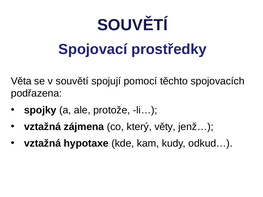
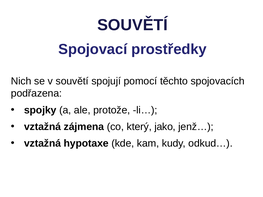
Věta: Věta -> Nich
věty: věty -> jako
